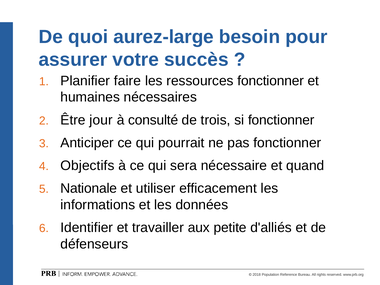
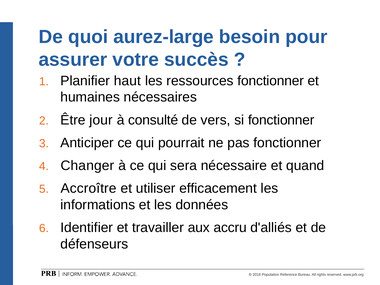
faire: faire -> haut
trois: trois -> vers
Objectifs: Objectifs -> Changer
Nationale: Nationale -> Accroître
petite: petite -> accru
